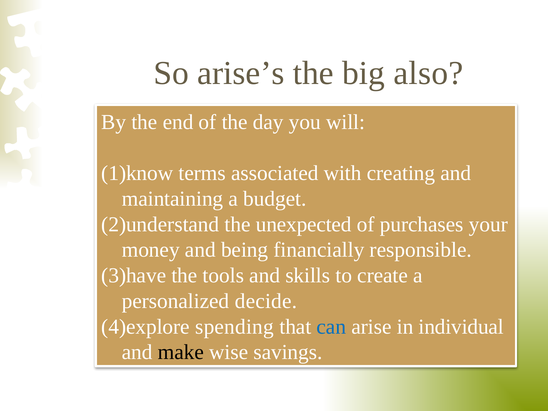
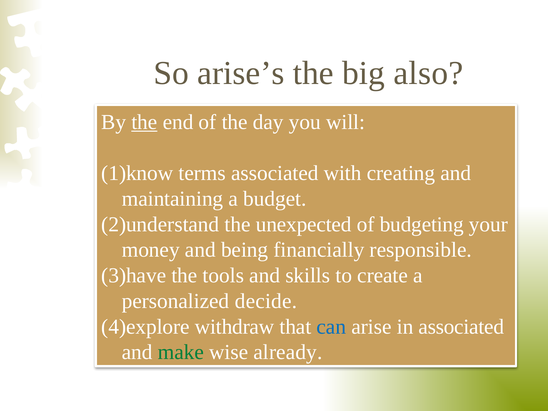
the at (144, 122) underline: none -> present
purchases: purchases -> budgeting
spending: spending -> withdraw
in individual: individual -> associated
make colour: black -> green
savings: savings -> already
